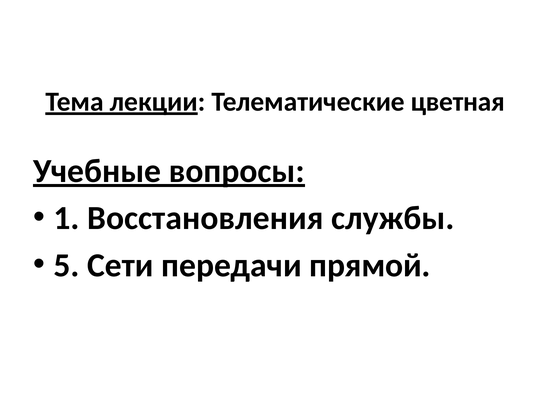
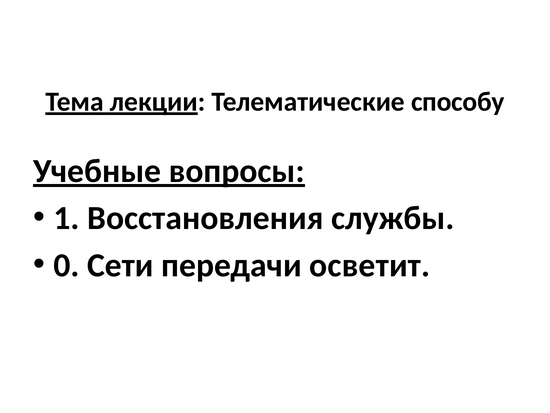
цветная: цветная -> способу
5: 5 -> 0
прямой: прямой -> осветит
